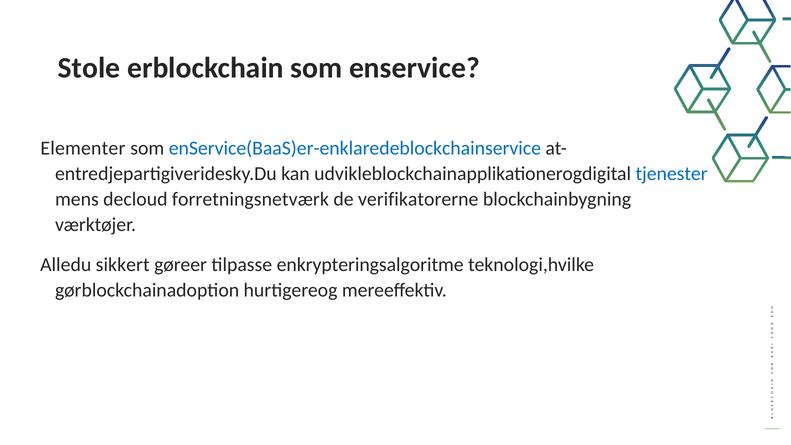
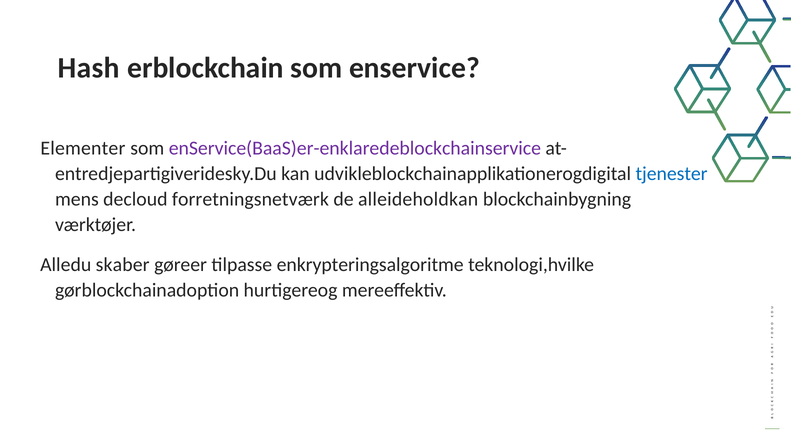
Stole: Stole -> Hash
enService(BaaS)er-enklaredeblockchainservice colour: blue -> purple
verifikatorerne: verifikatorerne -> alleideholdkan
sikkert: sikkert -> skaber
